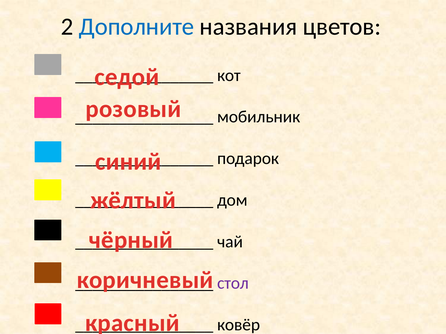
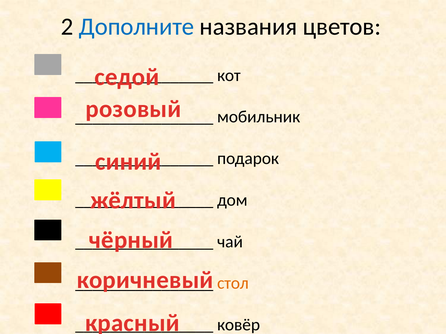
стол colour: purple -> orange
